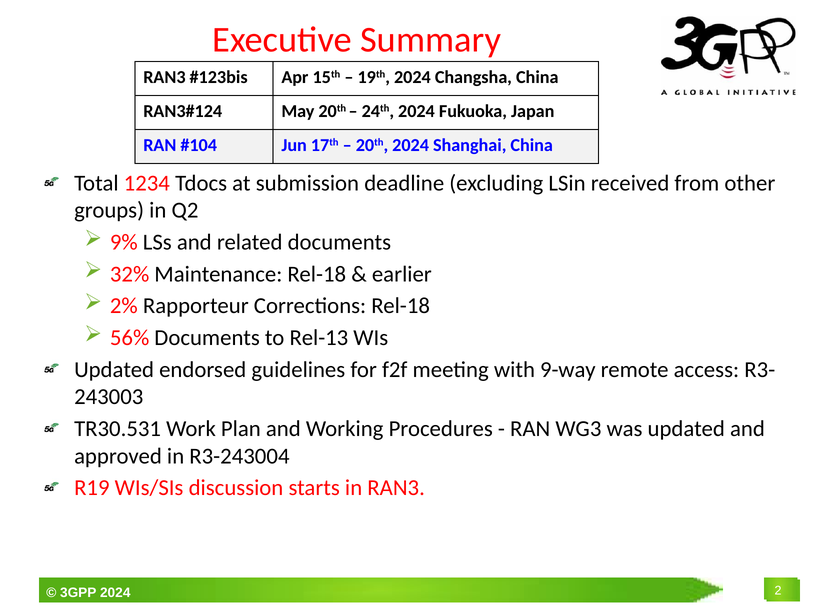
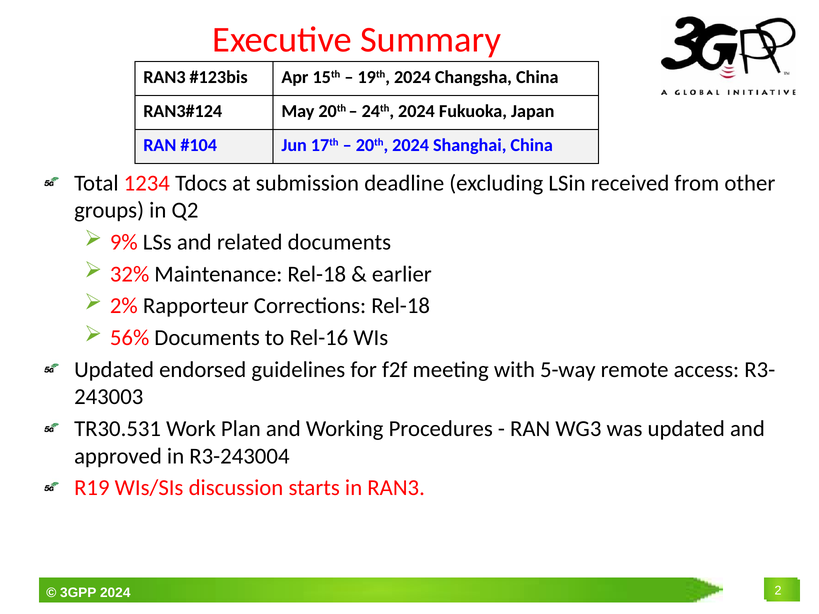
Rel-13: Rel-13 -> Rel-16
9-way: 9-way -> 5-way
